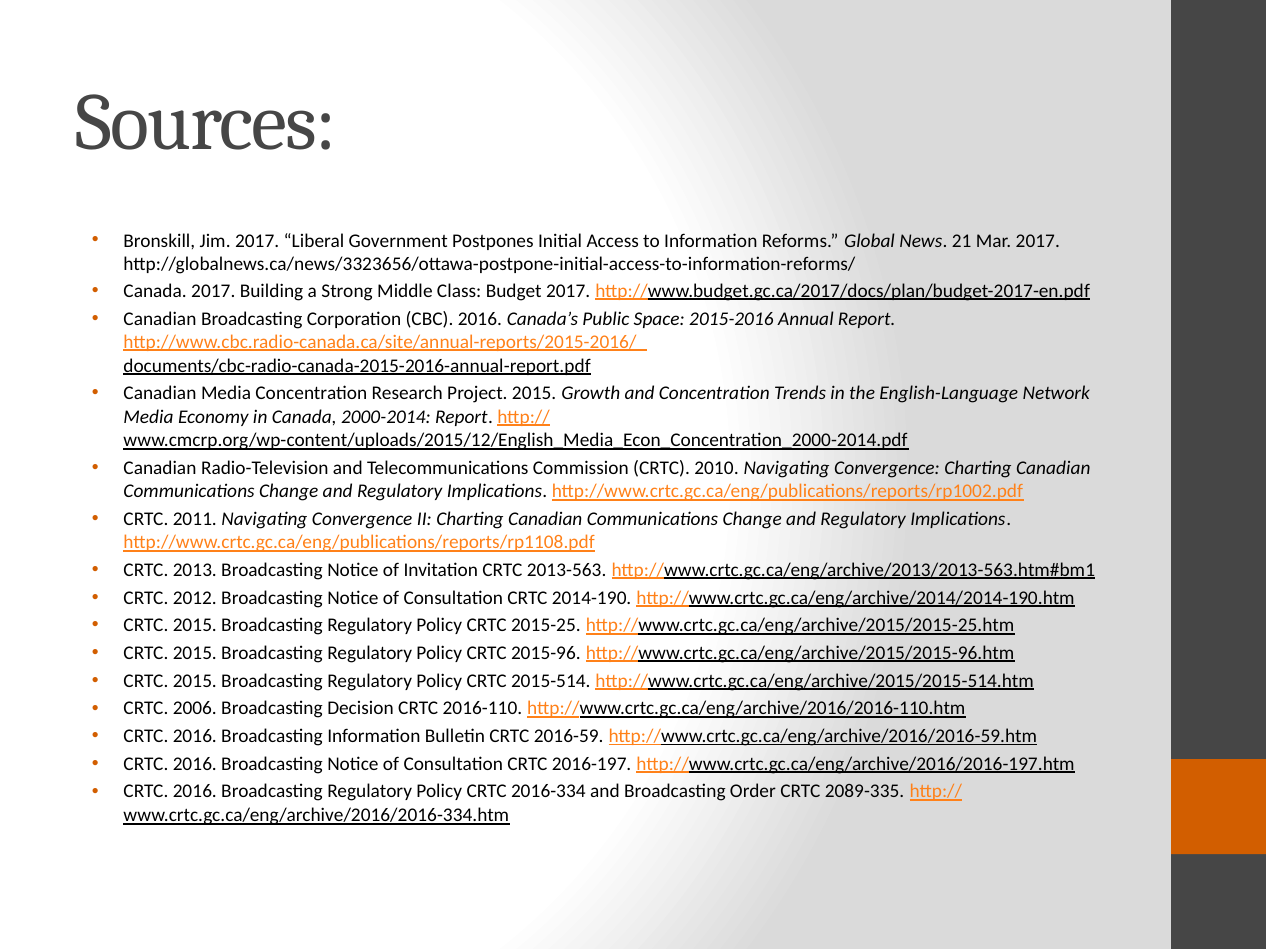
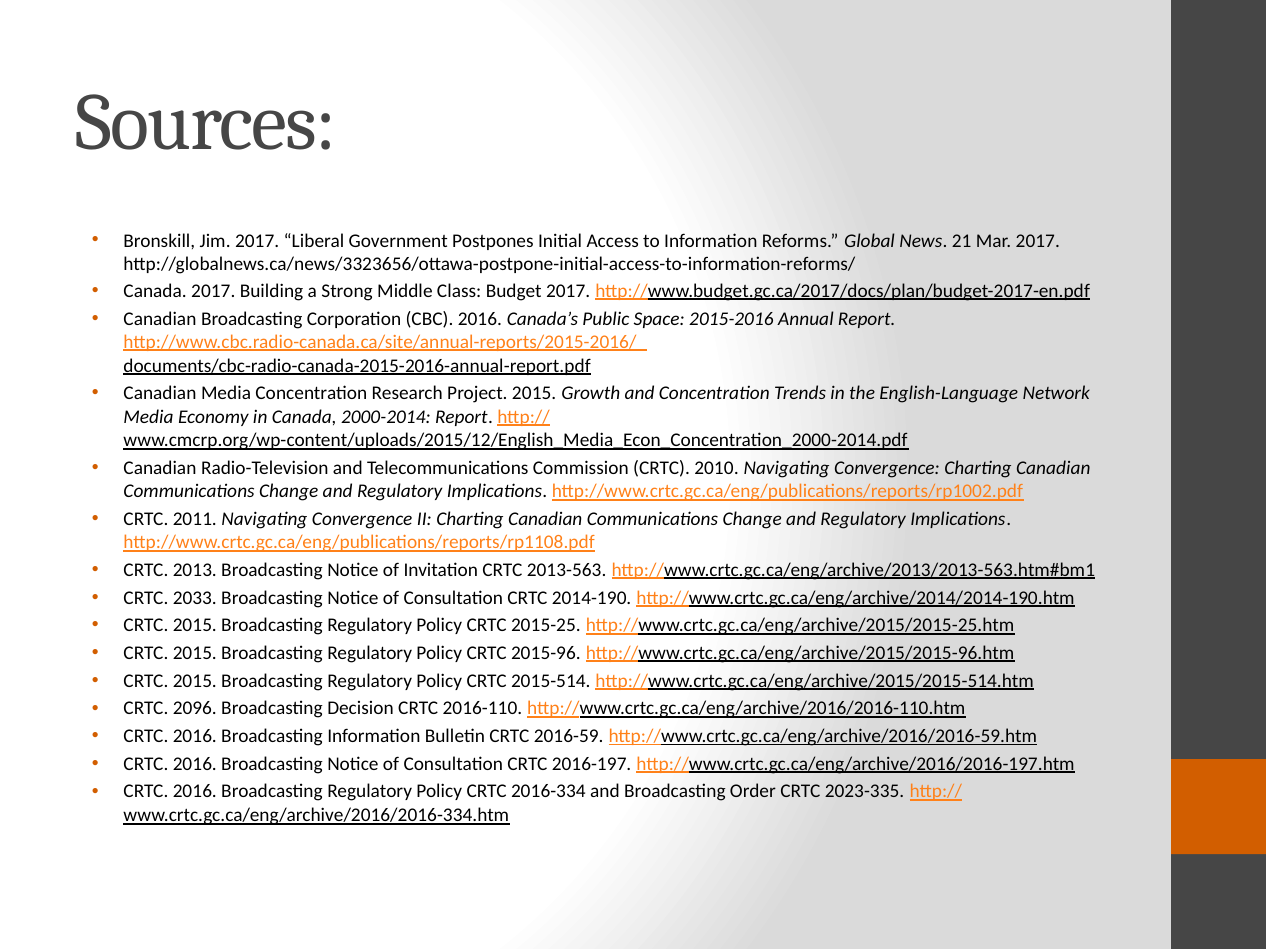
2012: 2012 -> 2033
2006: 2006 -> 2096
2089-335: 2089-335 -> 2023-335
